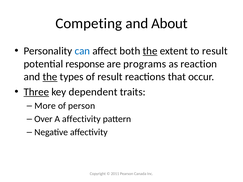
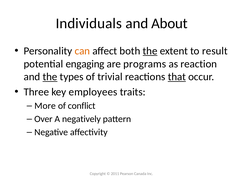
Competing: Competing -> Individuals
can colour: blue -> orange
response: response -> engaging
of result: result -> trivial
that underline: none -> present
Three underline: present -> none
dependent: dependent -> employees
person: person -> conflict
A affectivity: affectivity -> negatively
